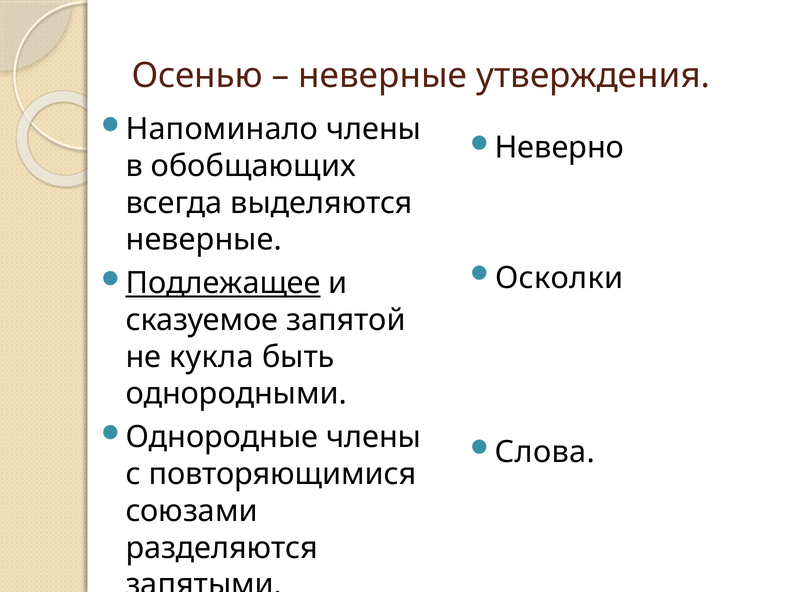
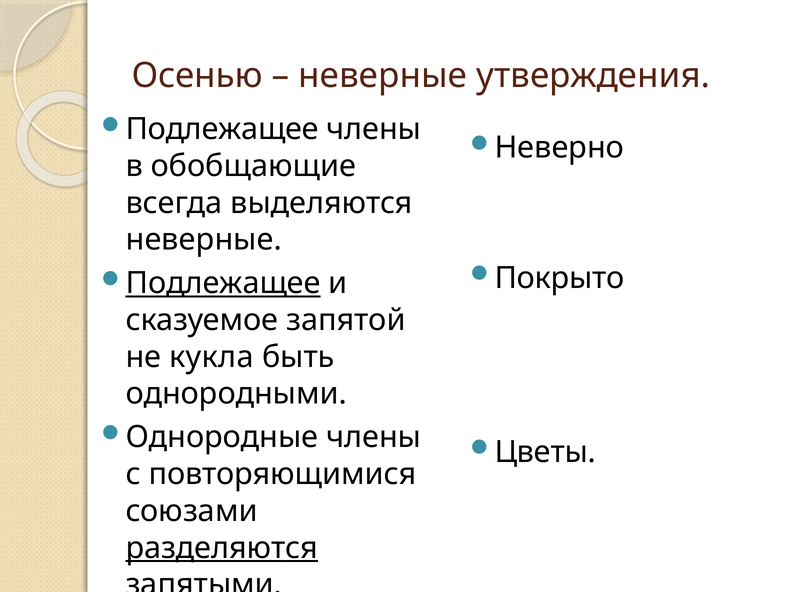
Напоминало at (222, 129): Напоминало -> Подлежащее
обобщающих: обобщающих -> обобщающие
Осколки: Осколки -> Покрыто
Слова: Слова -> Цветы
разделяются underline: none -> present
